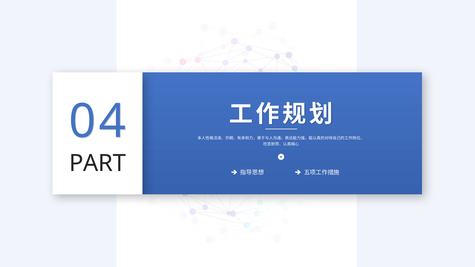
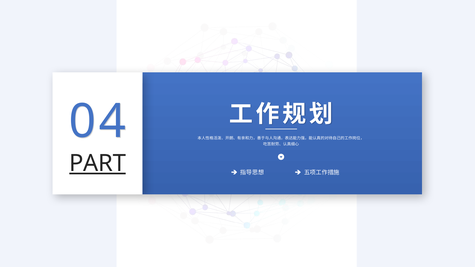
PART underline: none -> present
